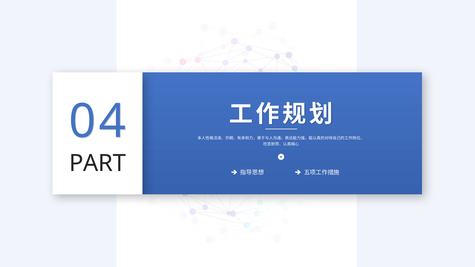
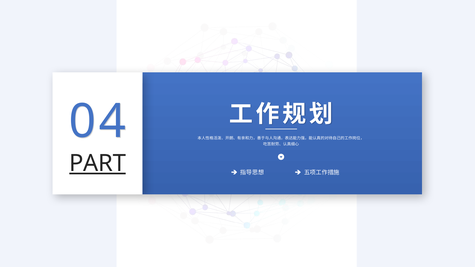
PART underline: none -> present
